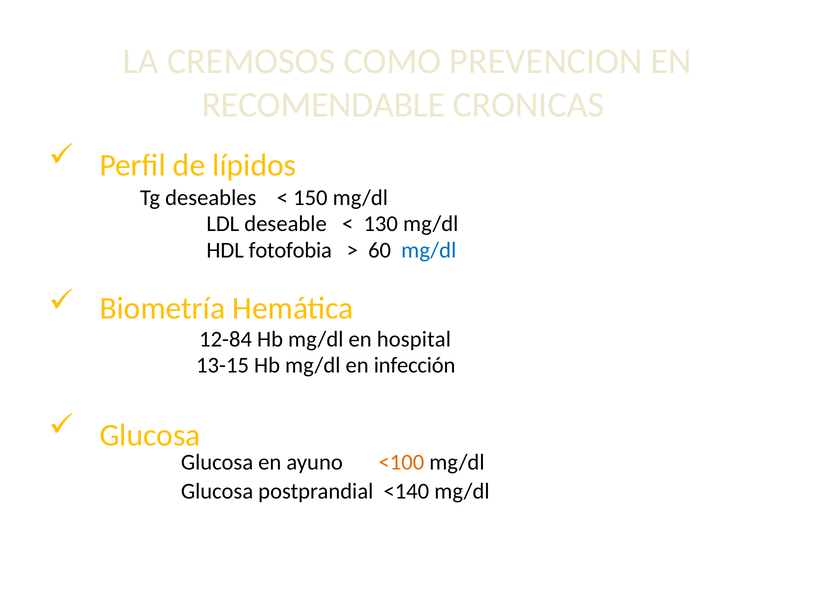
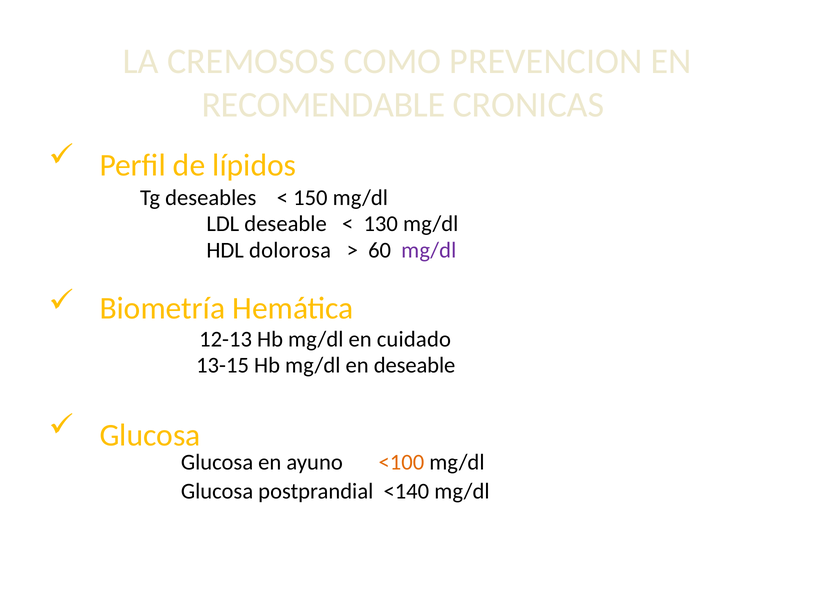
fotofobia: fotofobia -> dolorosa
mg/dl at (429, 250) colour: blue -> purple
12-84: 12-84 -> 12-13
hospital: hospital -> cuidado
en infección: infección -> deseable
